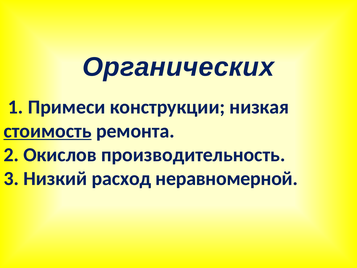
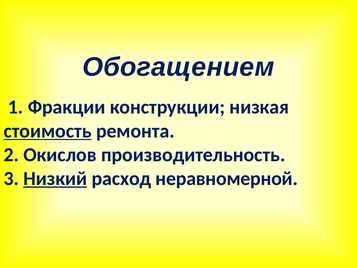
Органических: Органических -> Обогащением
Примеси: Примеси -> Фракции
Низкий underline: none -> present
